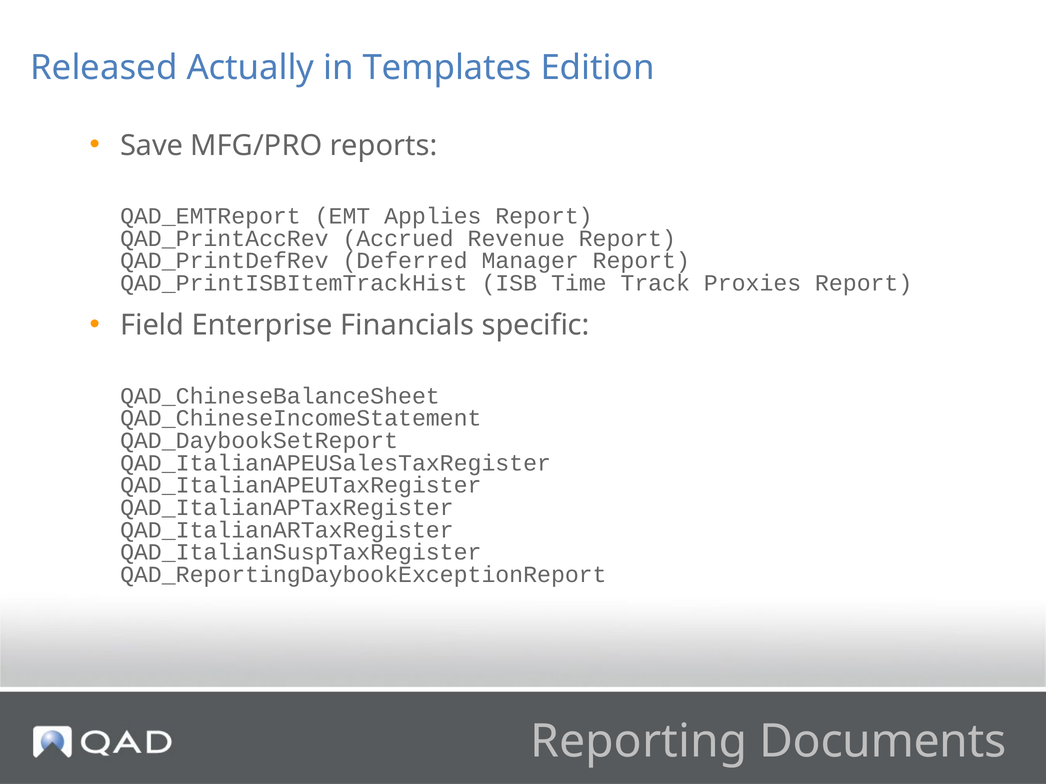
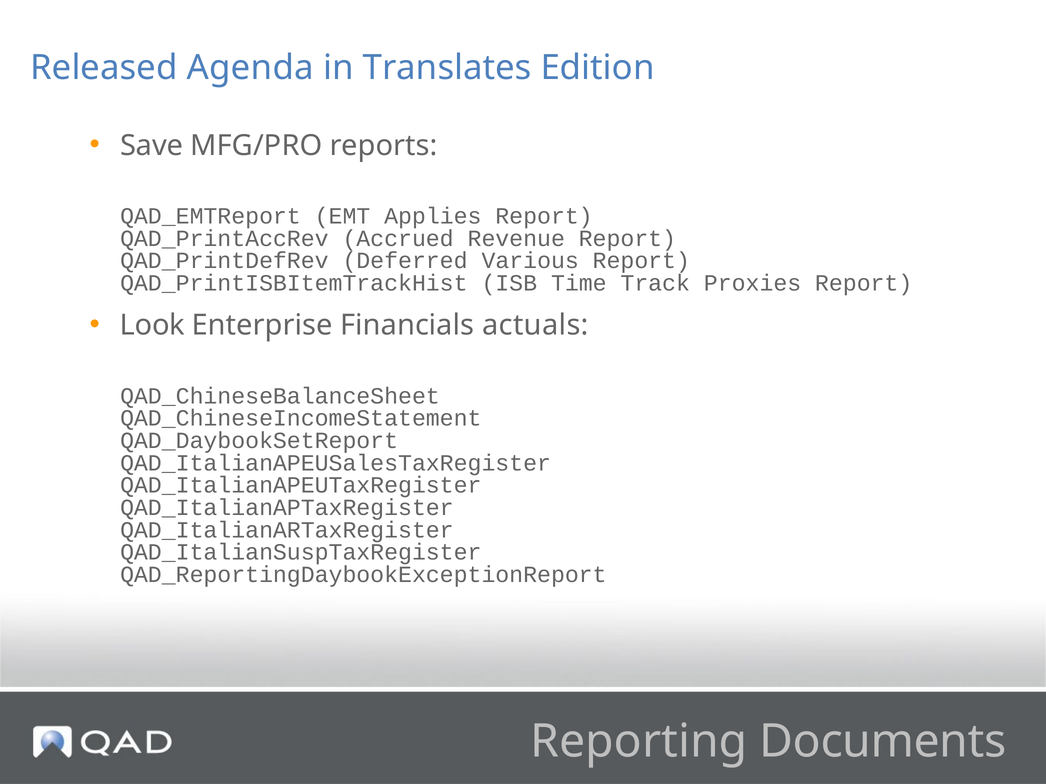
Actually: Actually -> Agenda
Templates: Templates -> Translates
Manager: Manager -> Various
Field: Field -> Look
specific: specific -> actuals
